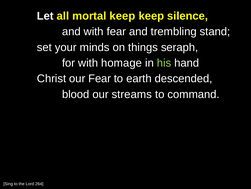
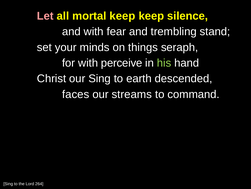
Let colour: white -> pink
homage: homage -> perceive
our Fear: Fear -> Sing
blood: blood -> faces
